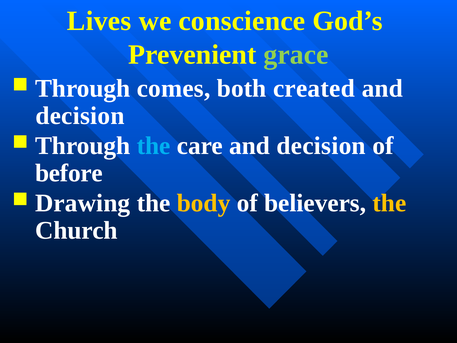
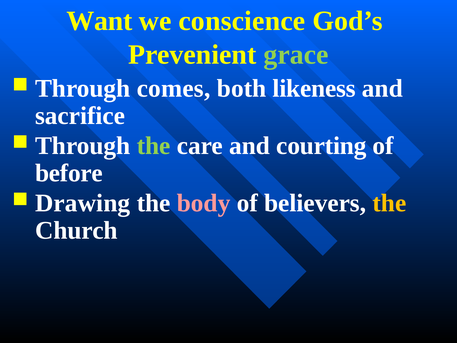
Lives: Lives -> Want
created: created -> likeness
decision at (80, 116): decision -> sacrifice
the at (154, 146) colour: light blue -> light green
care and decision: decision -> courting
body colour: yellow -> pink
